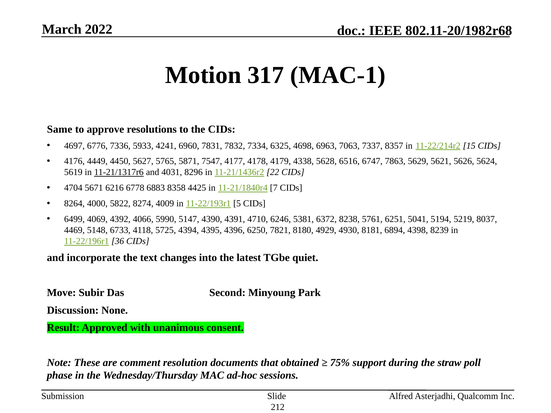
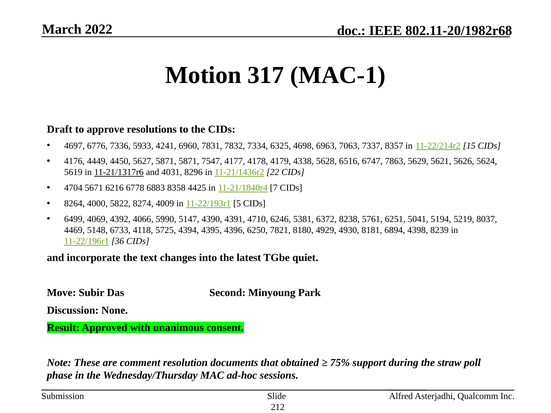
Same: Same -> Draft
5627 5765: 5765 -> 5871
